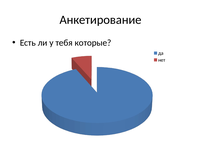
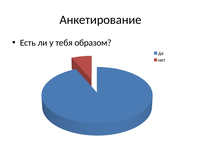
которые: которые -> образом
